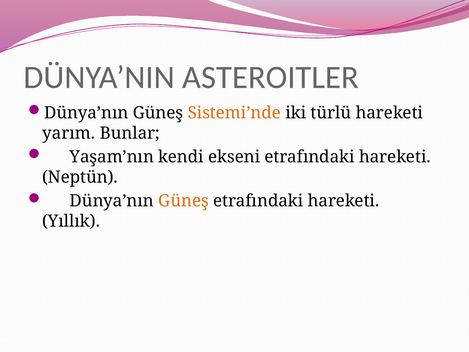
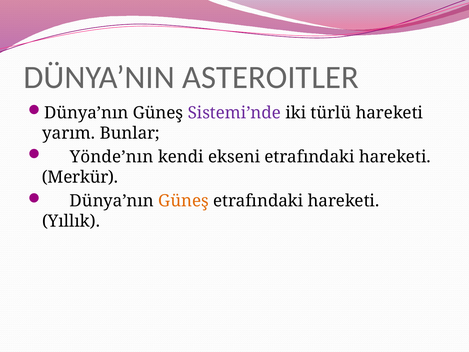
Sistemi’nde colour: orange -> purple
Yaşam’nın: Yaşam’nın -> Yönde’nın
Neptün: Neptün -> Merkür
